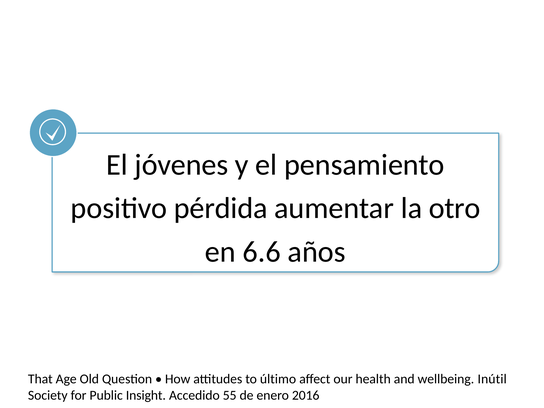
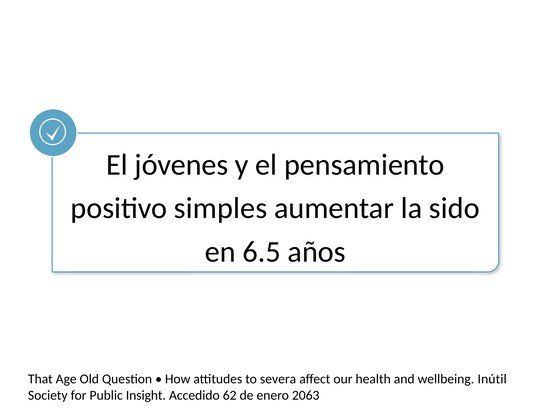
pérdida: pérdida -> simples
otro: otro -> sido
6.6: 6.6 -> 6.5
último: último -> severa
55: 55 -> 62
2016: 2016 -> 2063
